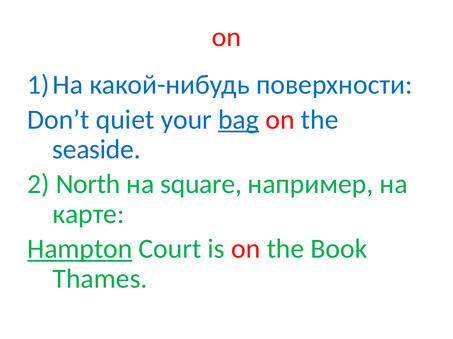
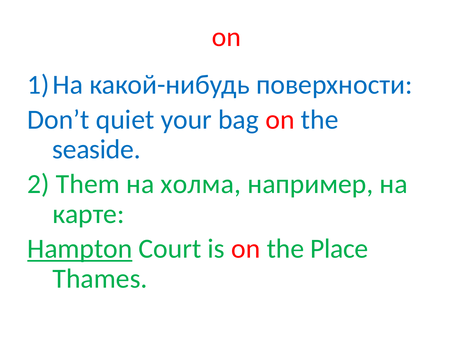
bag underline: present -> none
North: North -> Them
square: square -> холма
Book: Book -> Place
